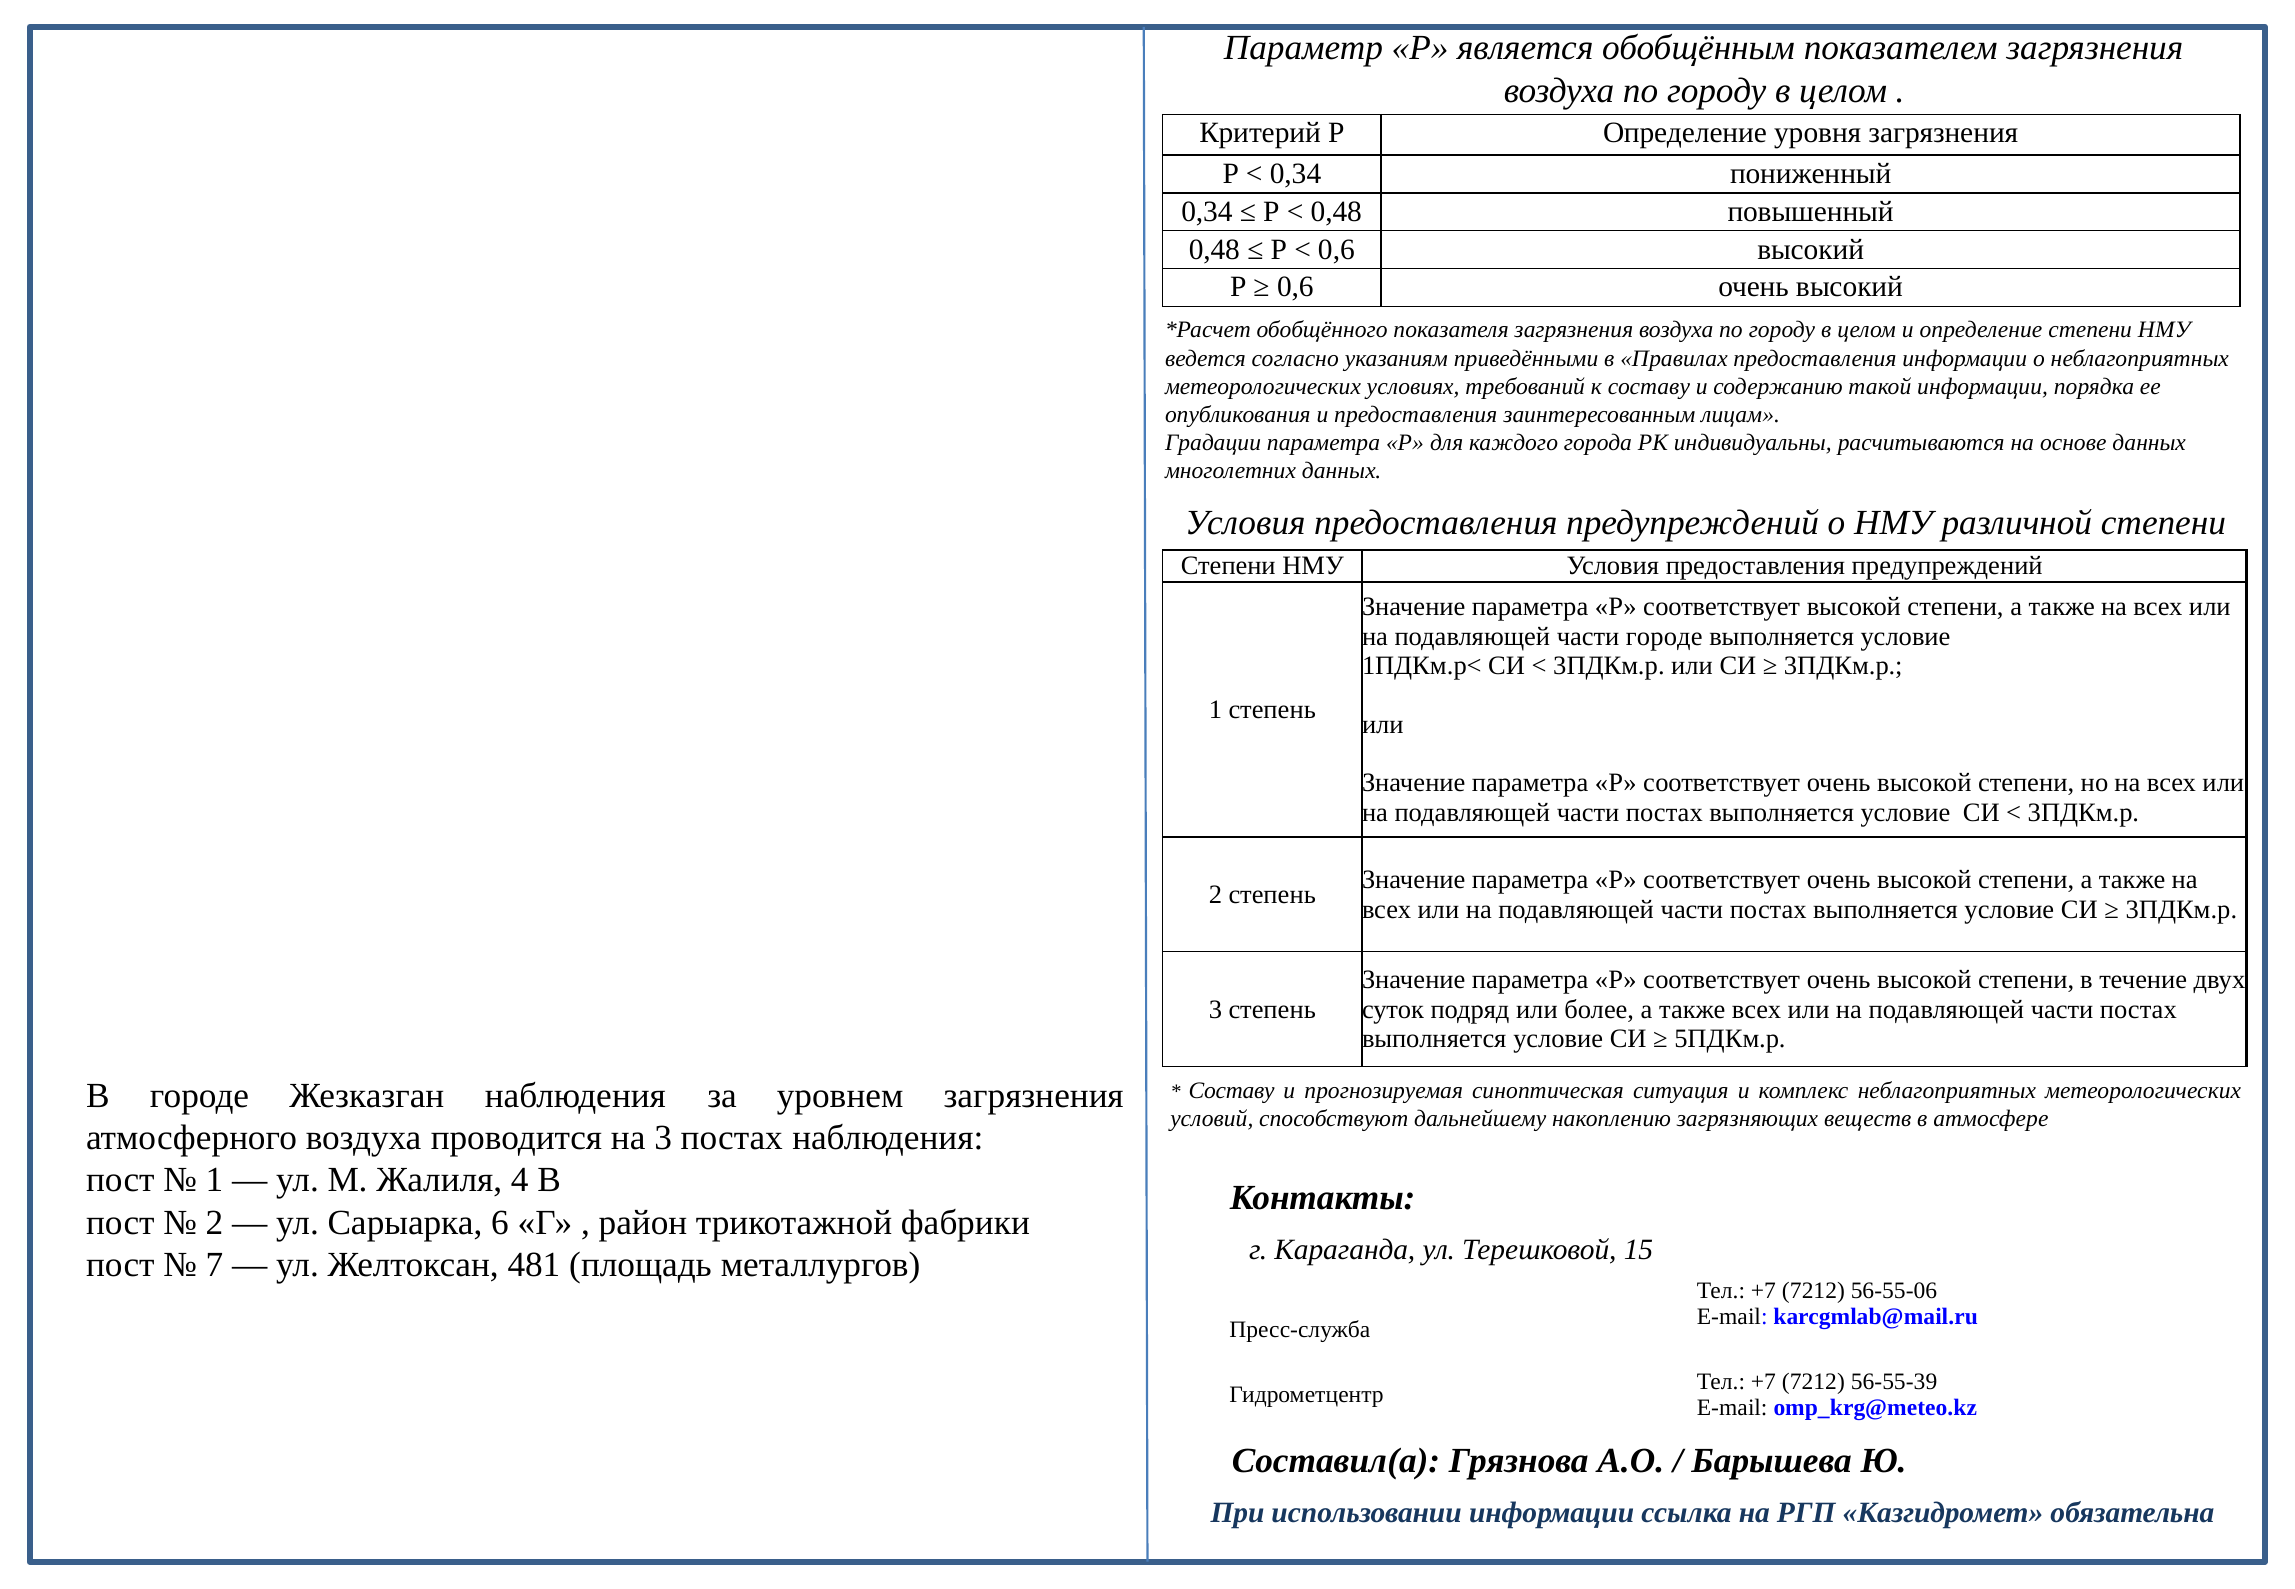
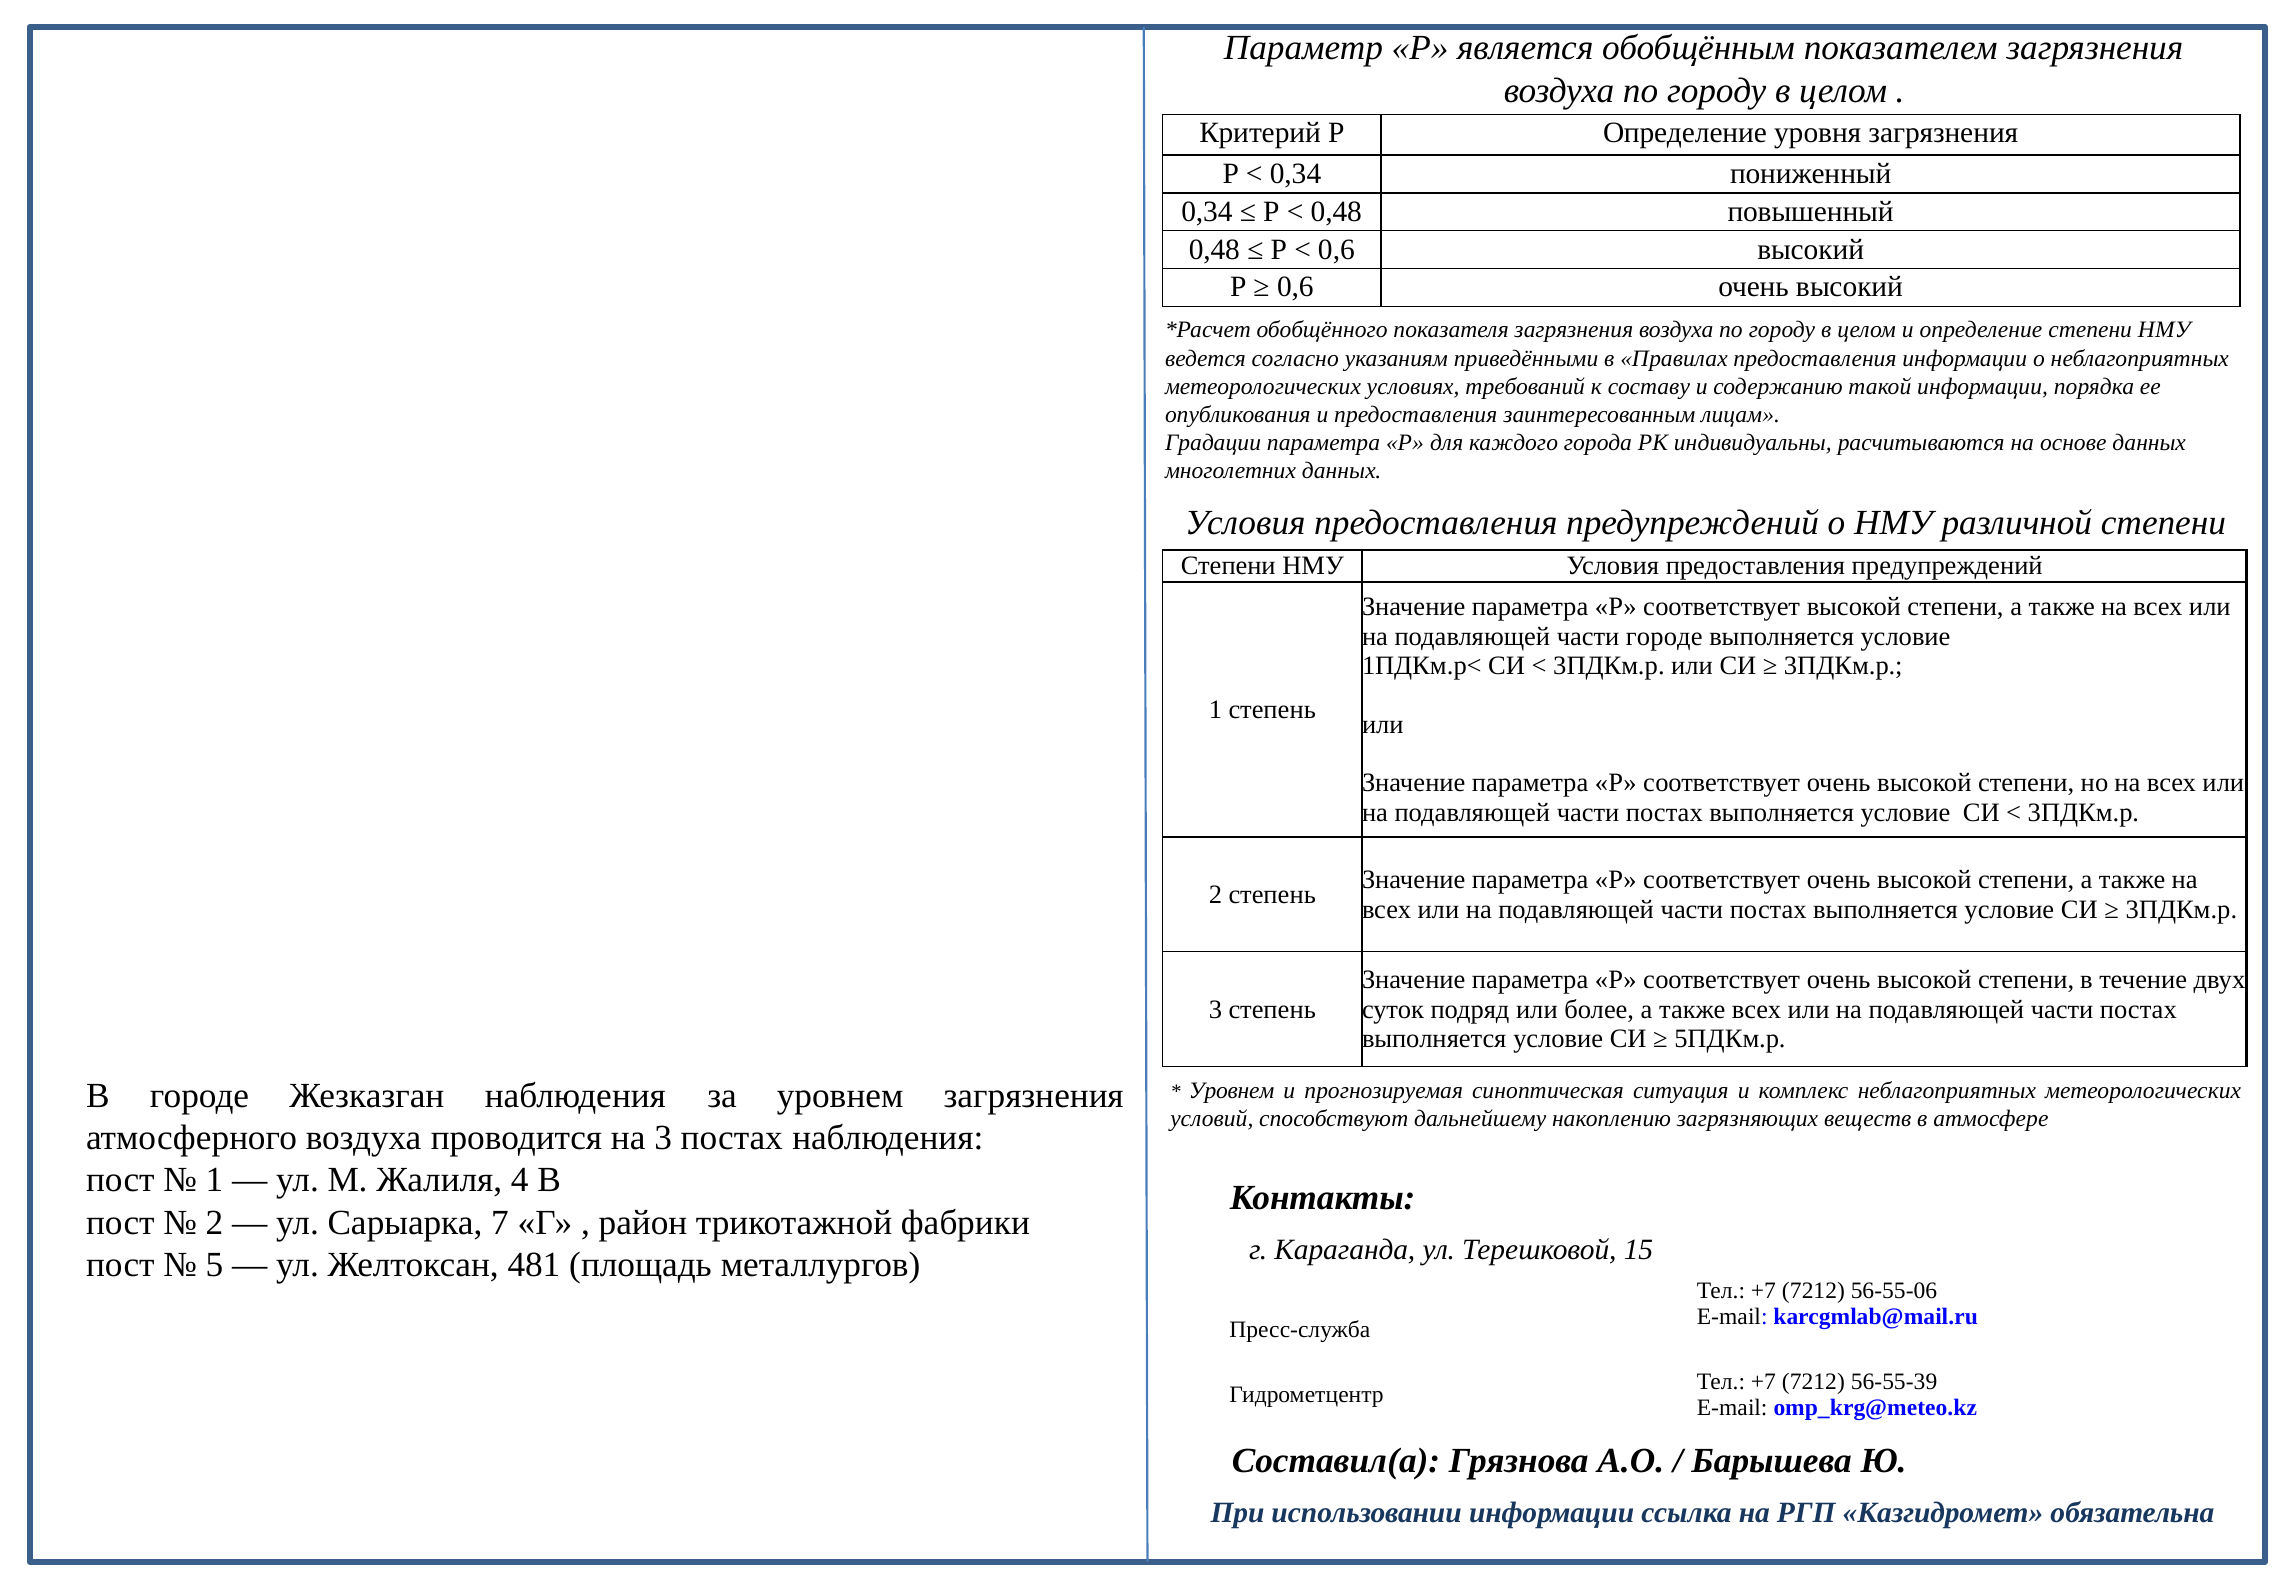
Составу at (1232, 1090): Составу -> Уровнем
6: 6 -> 7
7: 7 -> 5
